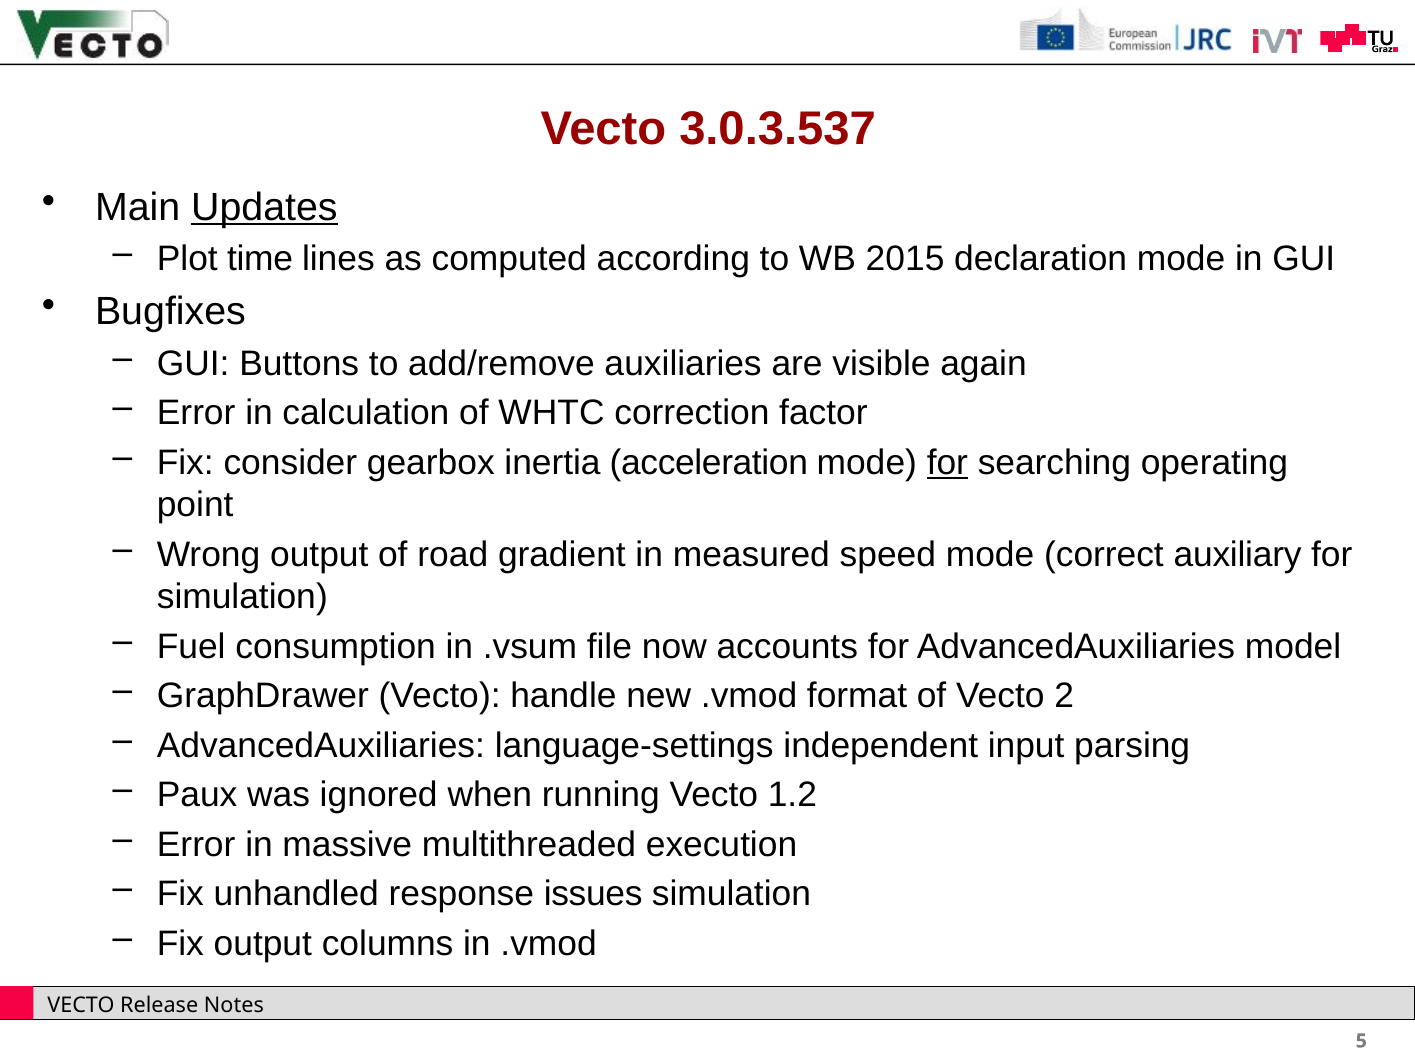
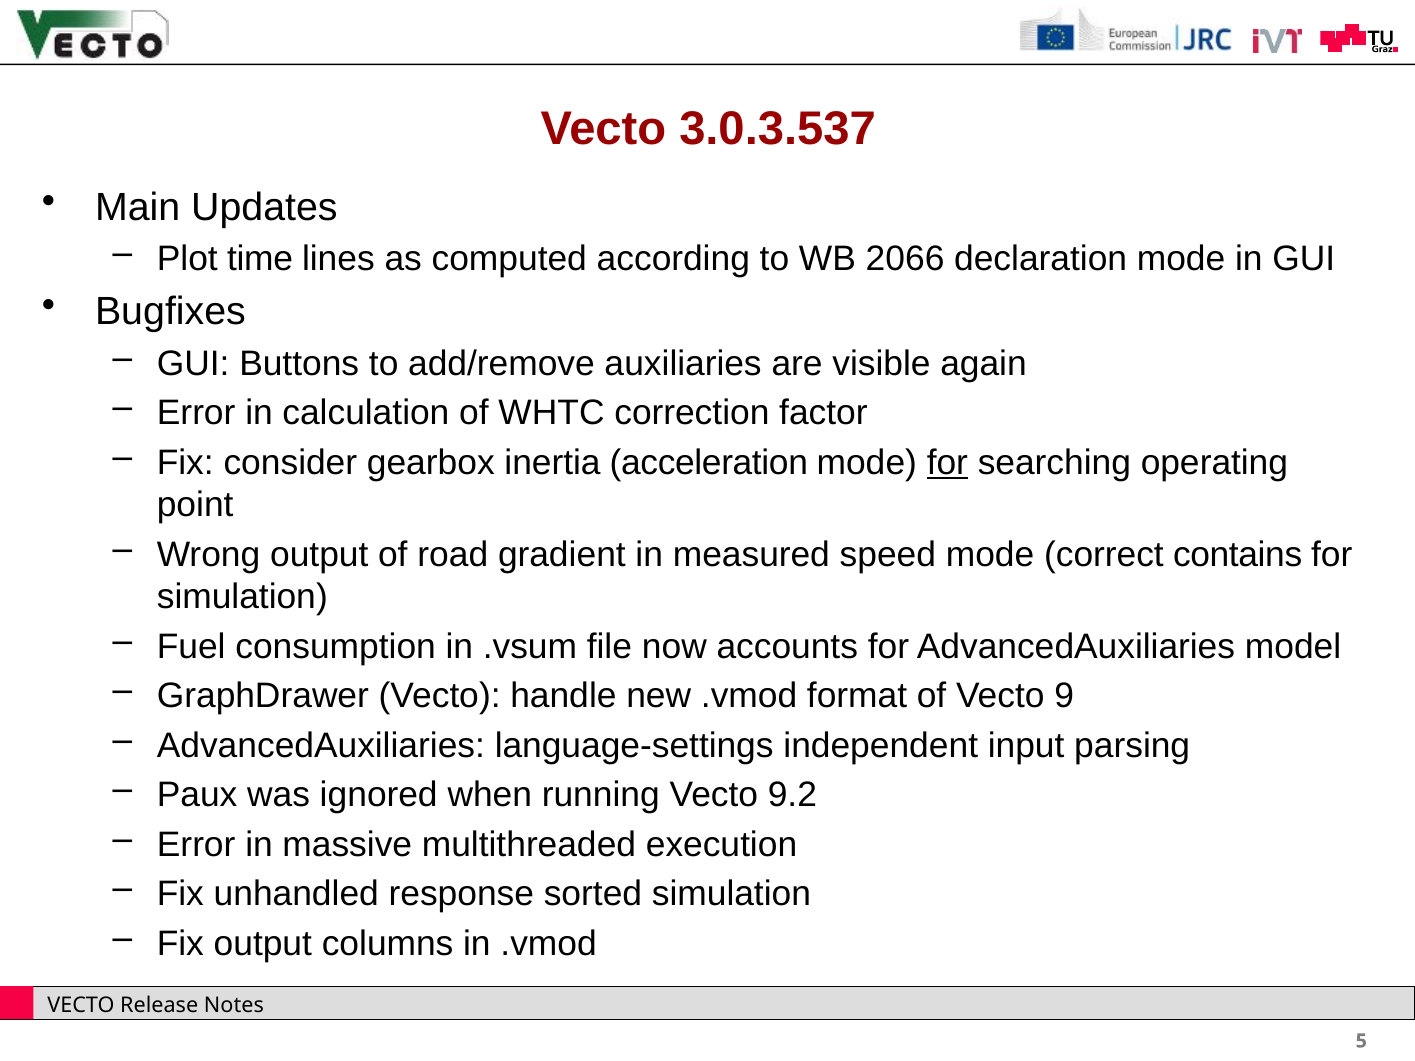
Updates underline: present -> none
2015: 2015 -> 2066
auxiliary: auxiliary -> contains
2: 2 -> 9
1.2: 1.2 -> 9.2
issues: issues -> sorted
